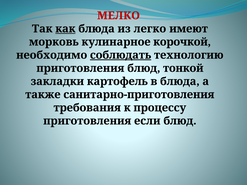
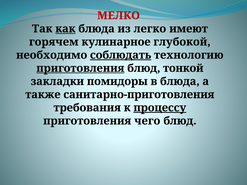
морковь: морковь -> горячем
корочкой: корочкой -> глубокой
приготовления at (80, 68) underline: none -> present
картофель: картофель -> помидоры
процессу underline: none -> present
если: если -> чего
